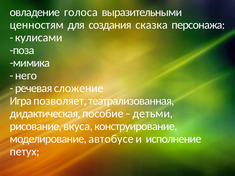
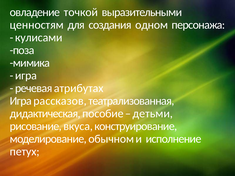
голоса: голоса -> точкой
сказка: сказка -> одном
него at (26, 76): него -> игра
сложение: сложение -> атрибутах
позволяет: позволяет -> рассказов
автобусе: автобусе -> обычном
